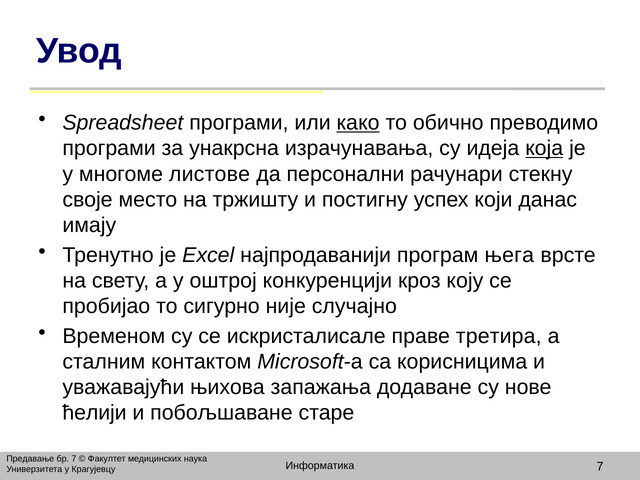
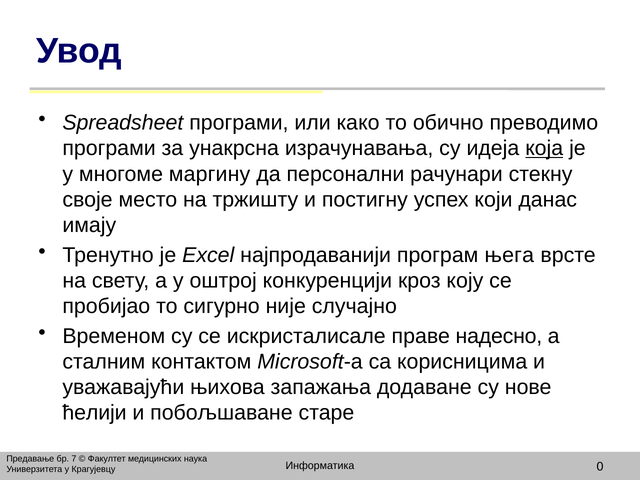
како underline: present -> none
листове: листове -> маргину
третира: третира -> надесно
Информатика 7: 7 -> 0
